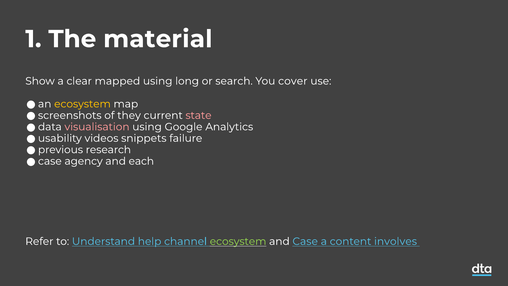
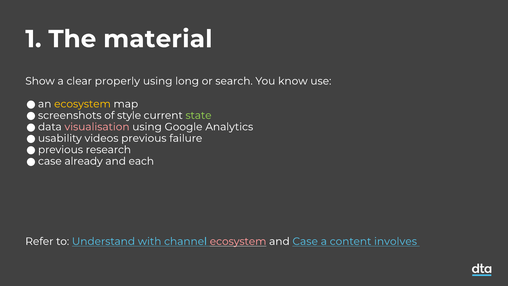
mapped: mapped -> properly
cover: cover -> know
they: they -> style
state colour: pink -> light green
videos snippets: snippets -> previous
agency: agency -> already
help: help -> with
ecosystem at (238, 241) colour: light green -> pink
